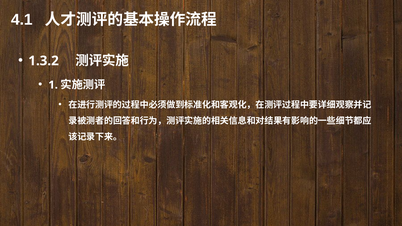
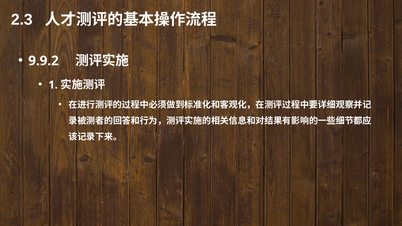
4.1: 4.1 -> 2.3
1.3.2: 1.3.2 -> 9.9.2
